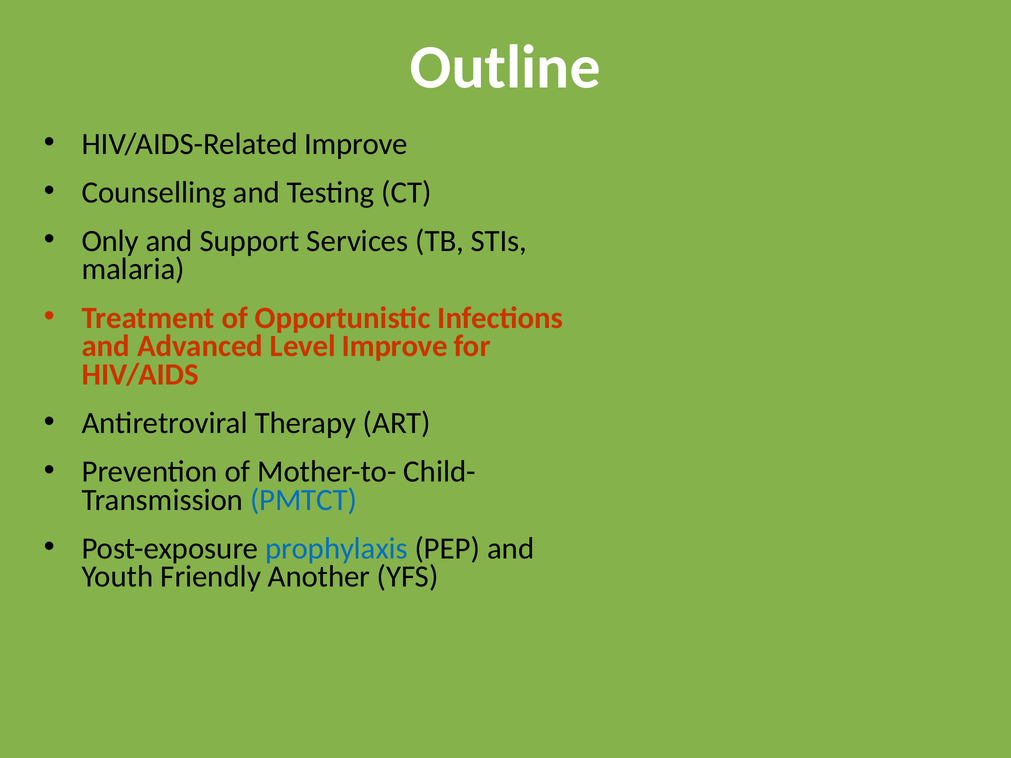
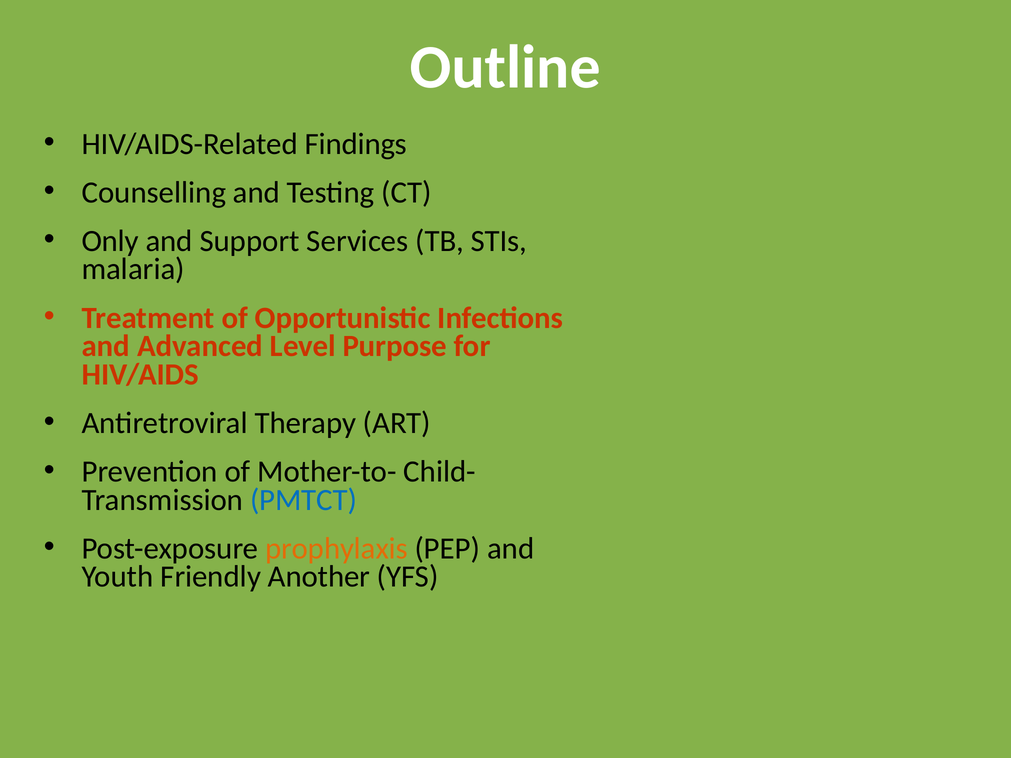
HIV/AIDS-Related Improve: Improve -> Findings
Level Improve: Improve -> Purpose
prophylaxis colour: blue -> orange
